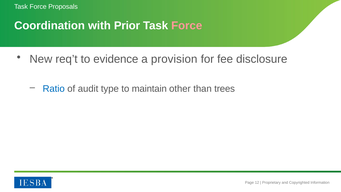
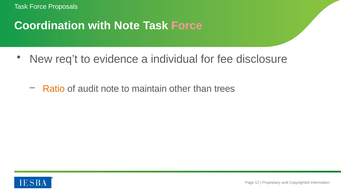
with Prior: Prior -> Note
provision: provision -> individual
Ratio colour: blue -> orange
audit type: type -> note
